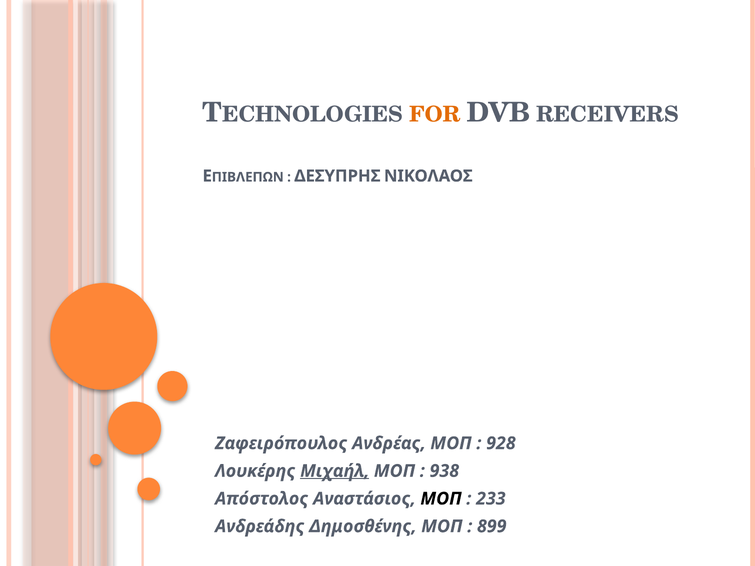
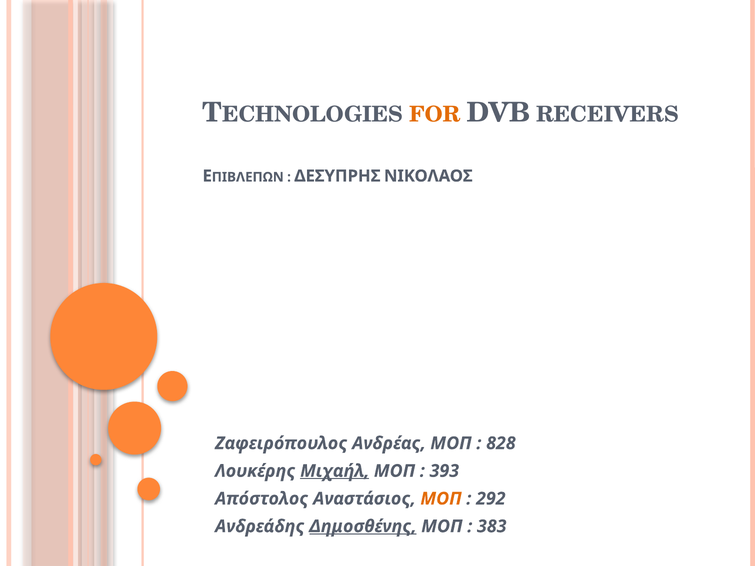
928: 928 -> 828
938: 938 -> 393
ΜΟΠ at (441, 499) colour: black -> orange
233: 233 -> 292
Δημοσθένης underline: none -> present
899: 899 -> 383
